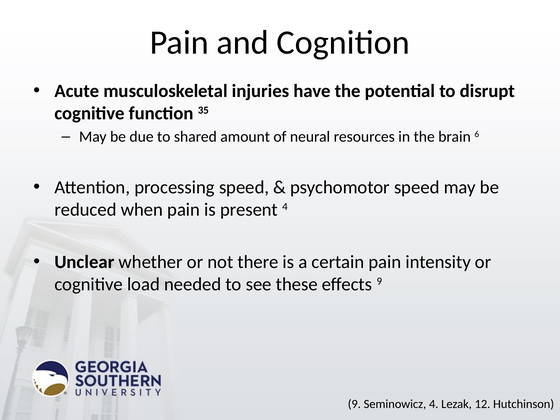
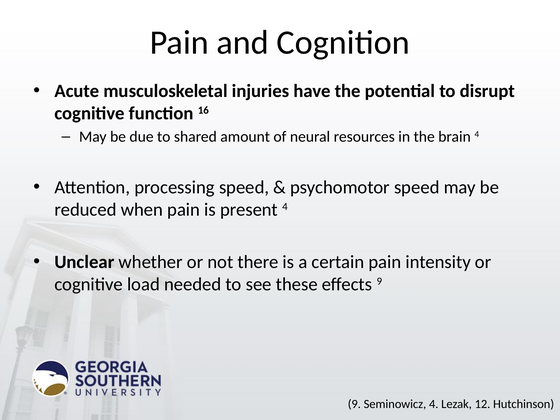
35: 35 -> 16
brain 6: 6 -> 4
